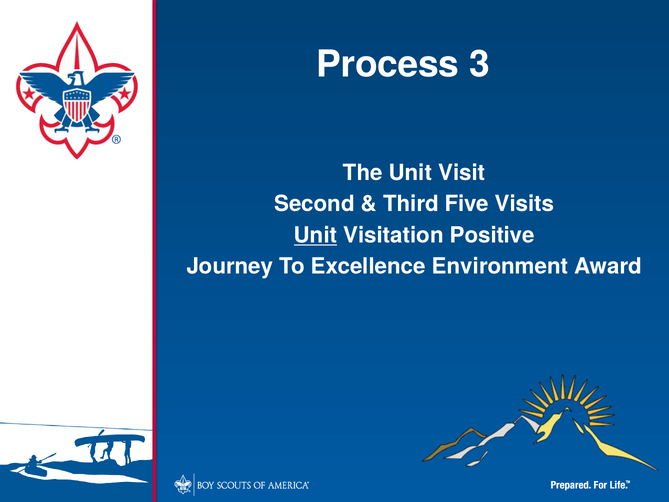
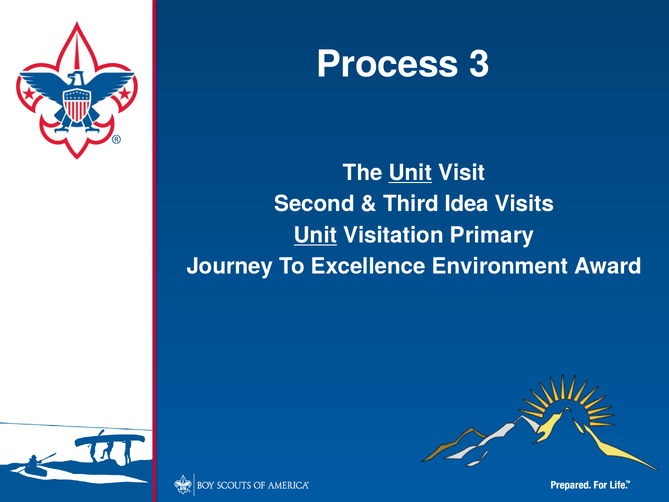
Unit at (410, 173) underline: none -> present
Five: Five -> Idea
Positive: Positive -> Primary
